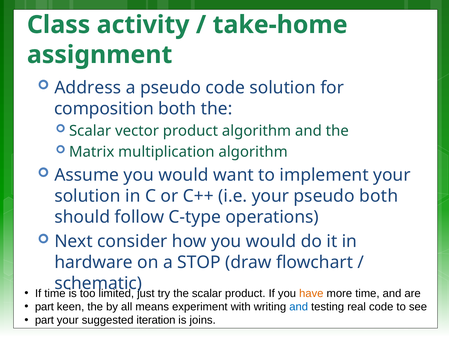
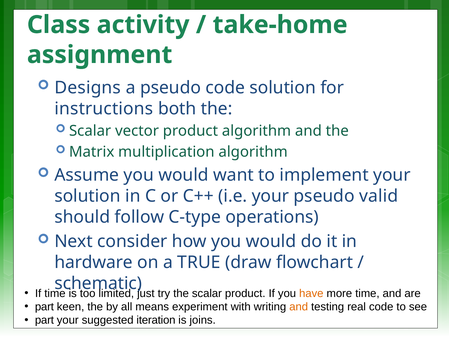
Address: Address -> Designs
composition: composition -> instructions
pseudo both: both -> valid
STOP: STOP -> TRUE
and at (299, 307) colour: blue -> orange
